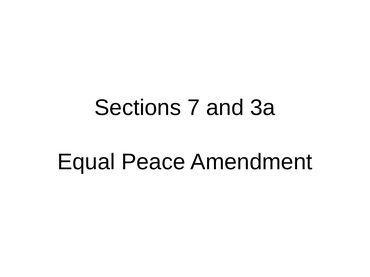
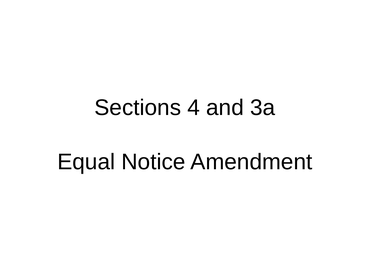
7: 7 -> 4
Peace: Peace -> Notice
